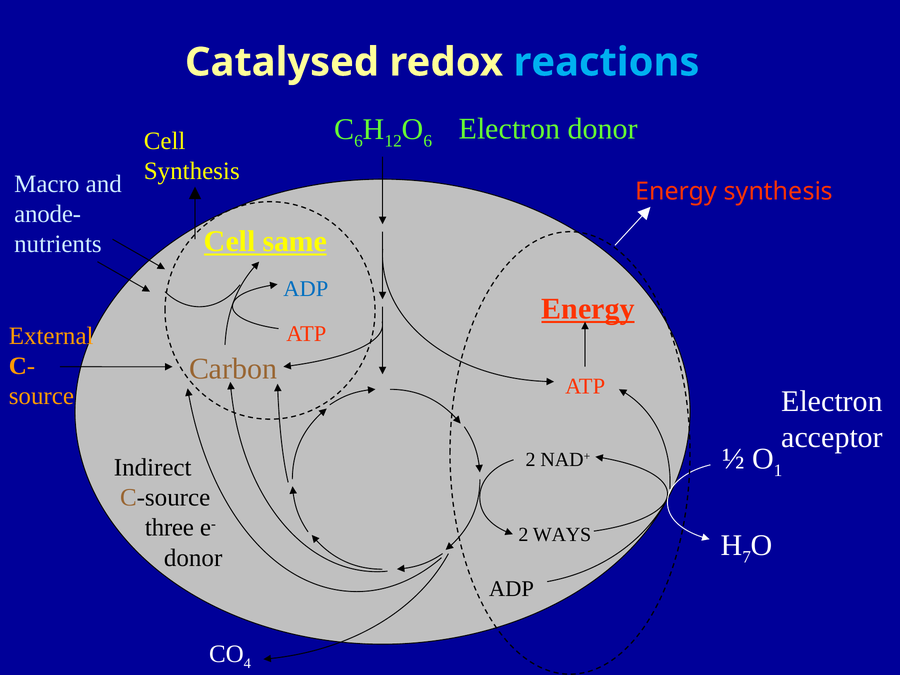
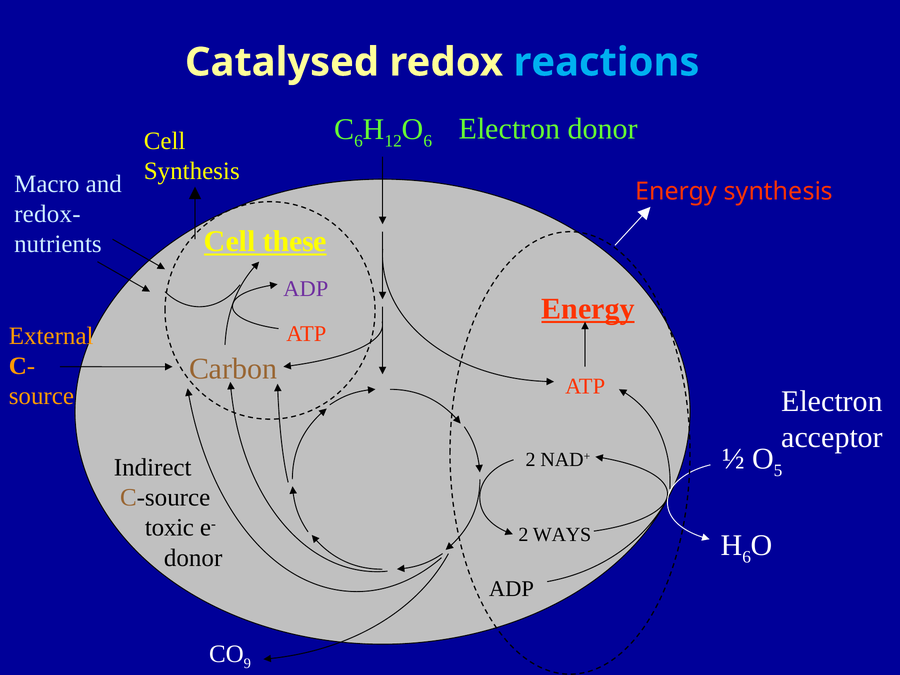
anode-: anode- -> redox-
same: same -> these
ADP at (306, 289) colour: blue -> purple
1: 1 -> 5
three: three -> toxic
7 at (747, 557): 7 -> 6
4: 4 -> 9
